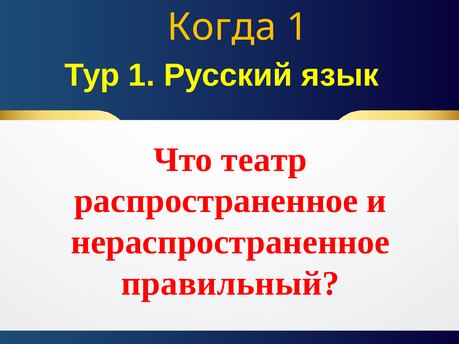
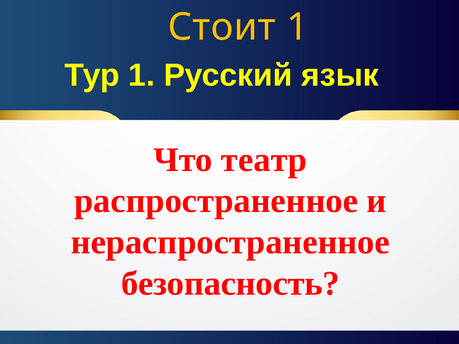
Когда: Когда -> Стоит
правильный: правильный -> безопасность
